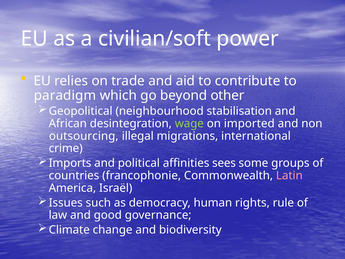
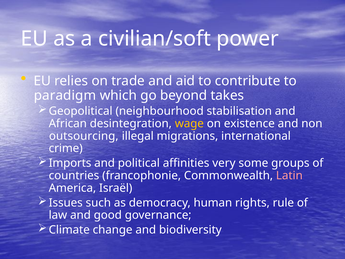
other: other -> takes
wage colour: light green -> yellow
imported: imported -> existence
sees: sees -> very
